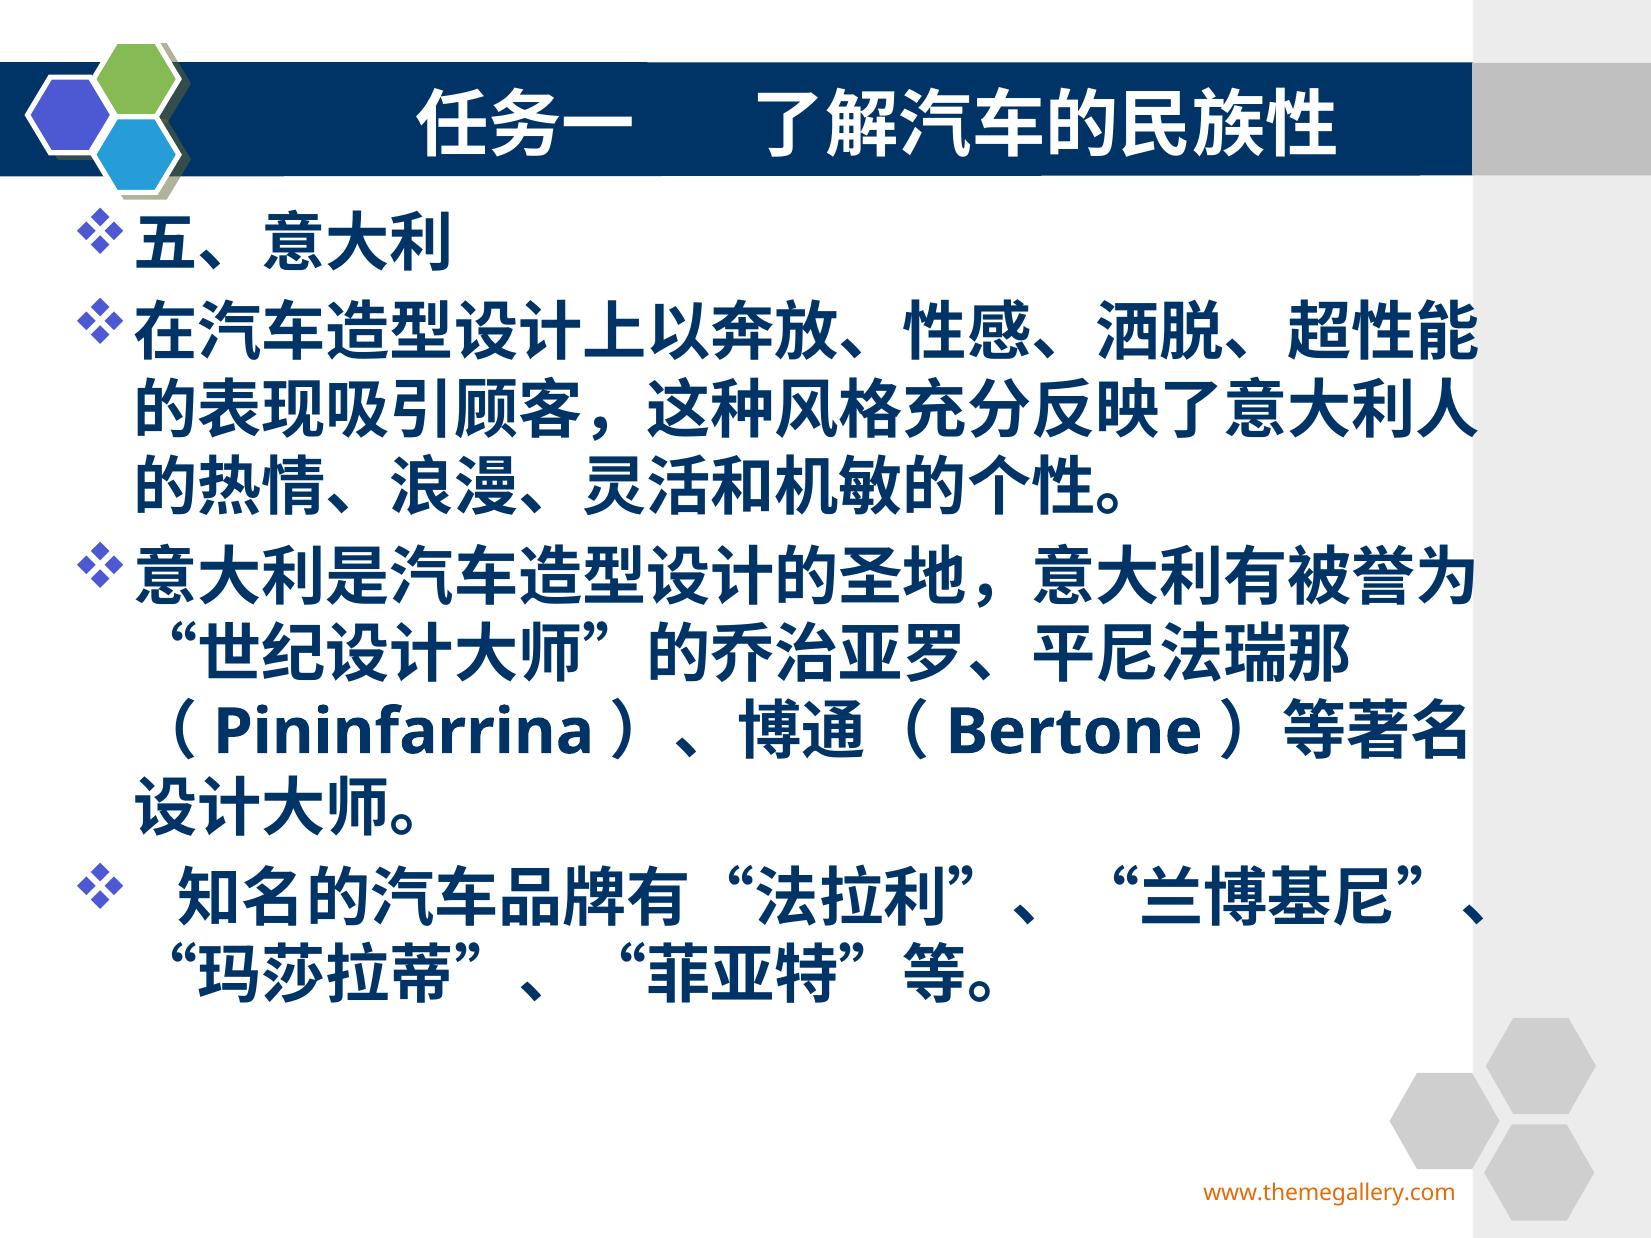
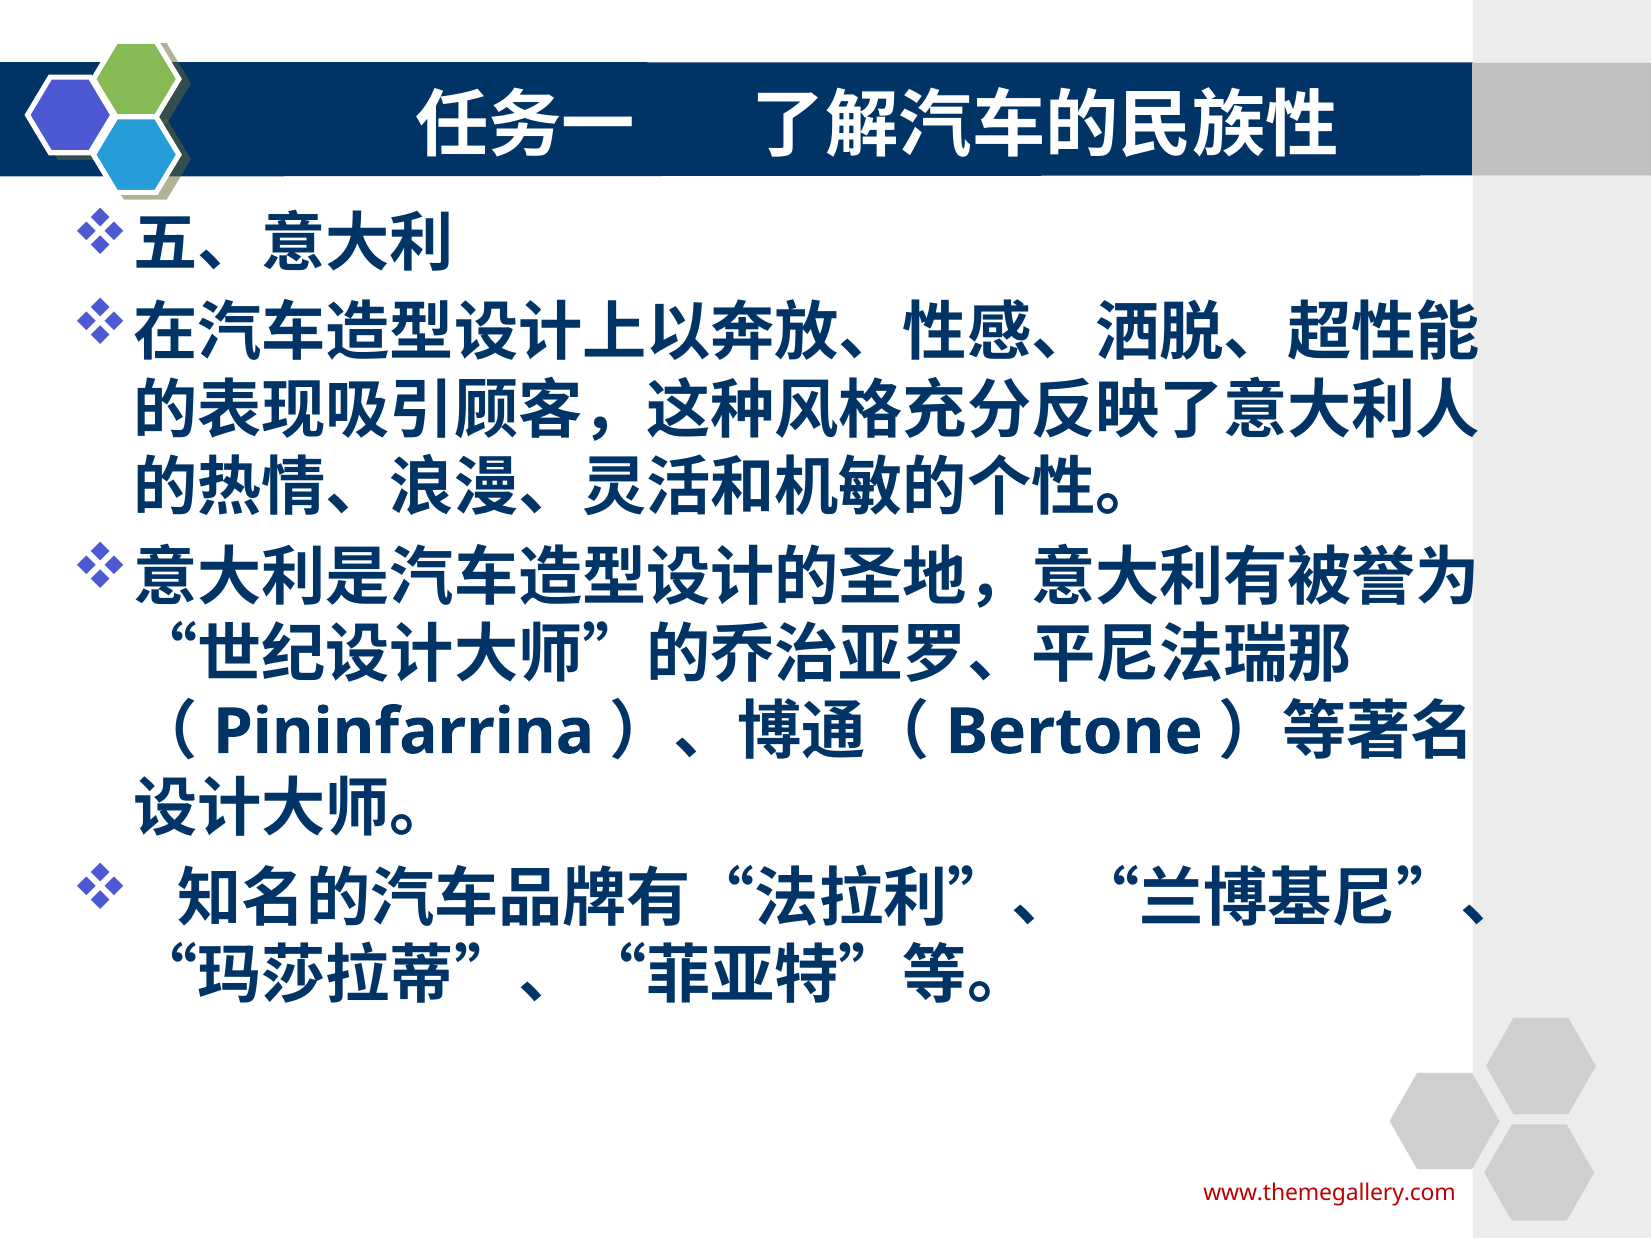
www.themegallery.com colour: orange -> red
